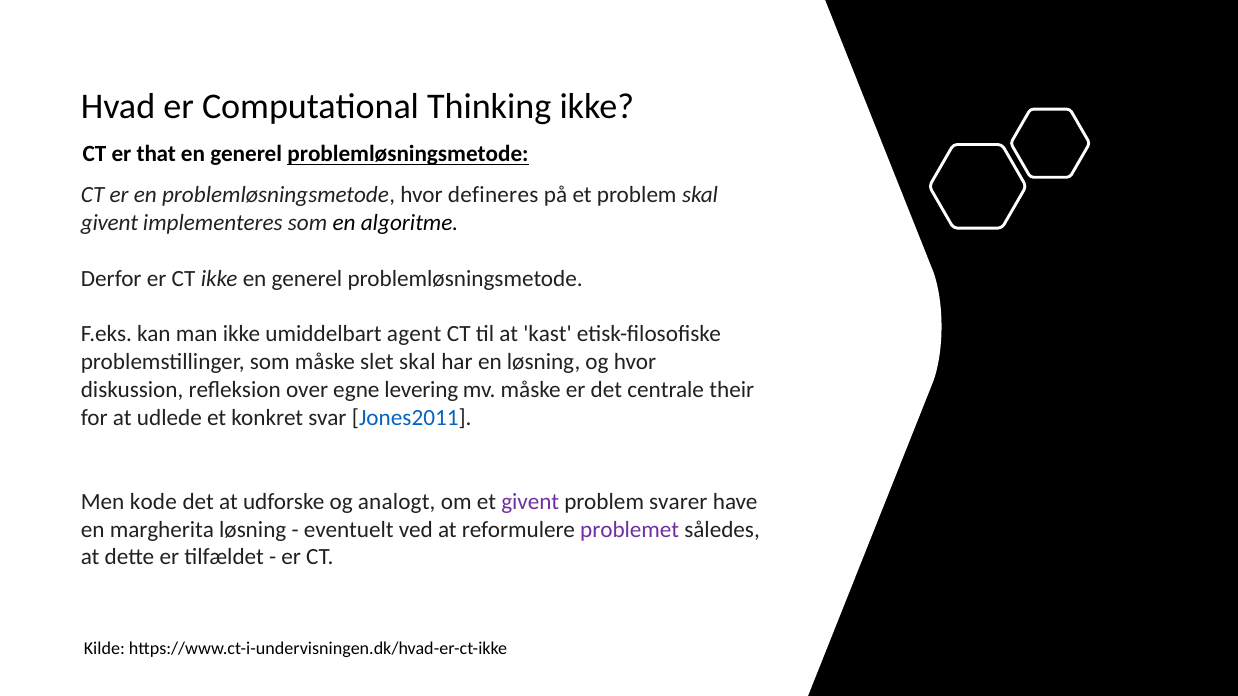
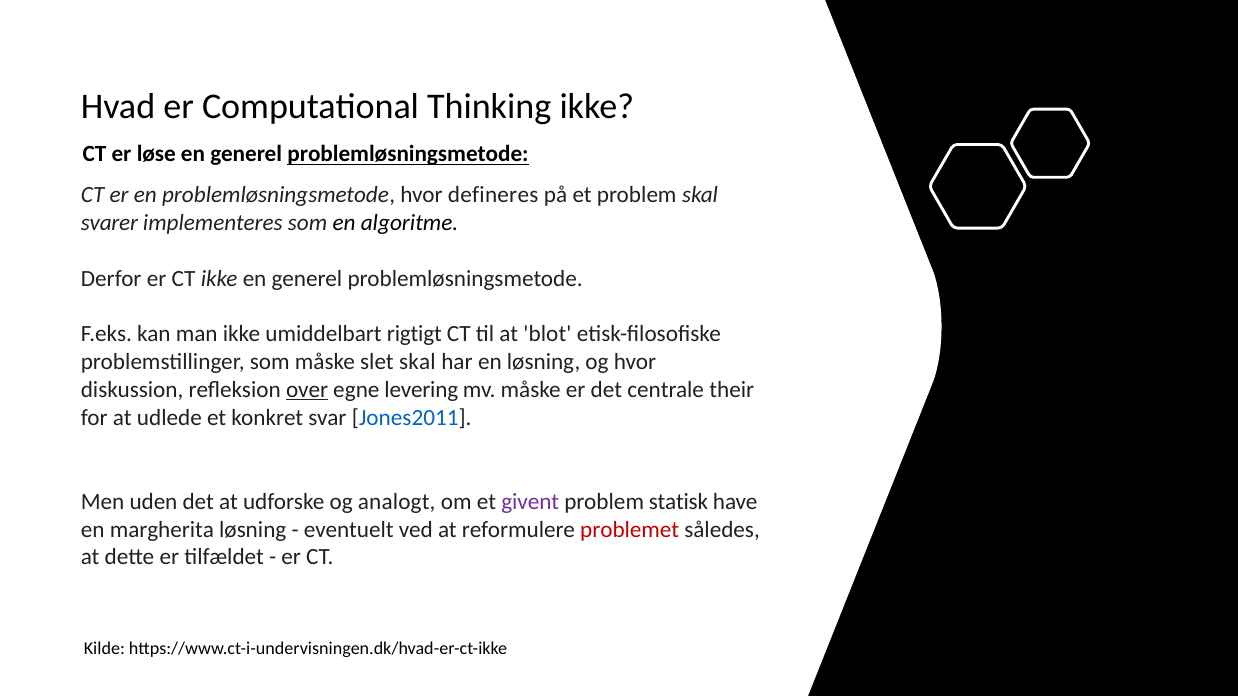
that: that -> løse
givent at (109, 223): givent -> svarer
agent: agent -> rigtigt
kast: kast -> blot
over underline: none -> present
kode: kode -> uden
svarer: svarer -> statisk
problemet colour: purple -> red
